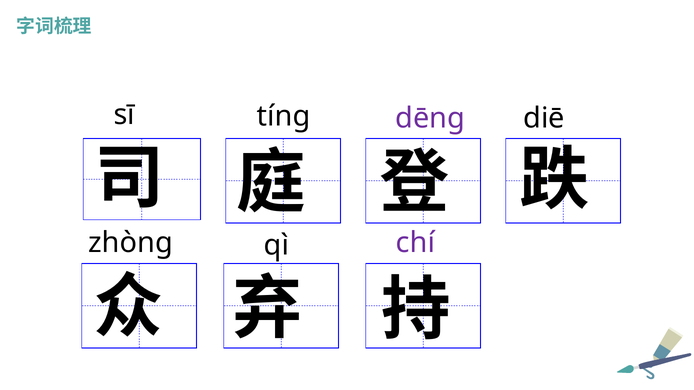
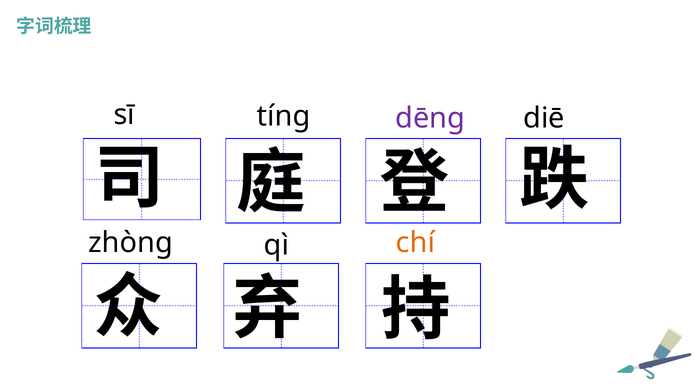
chí colour: purple -> orange
